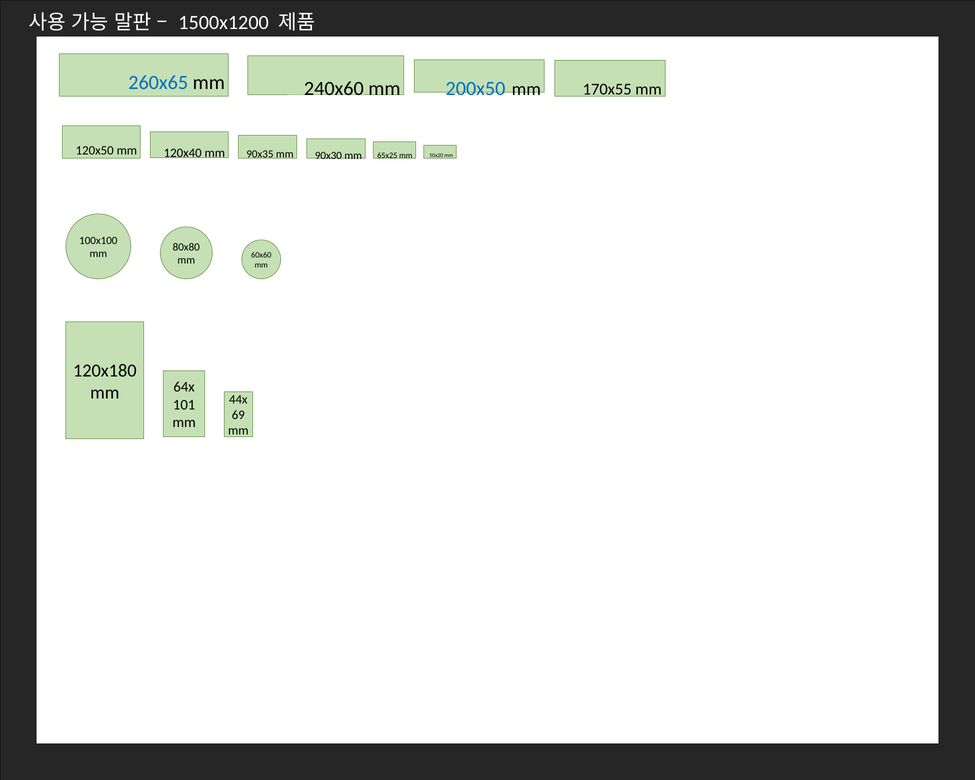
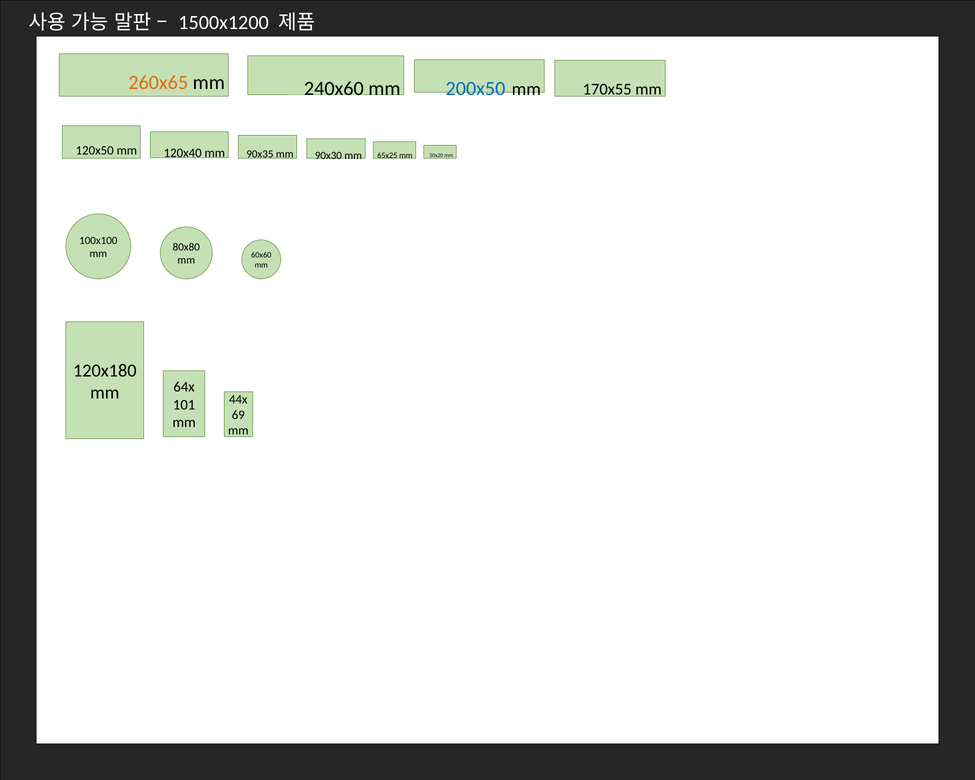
260x65 colour: blue -> orange
